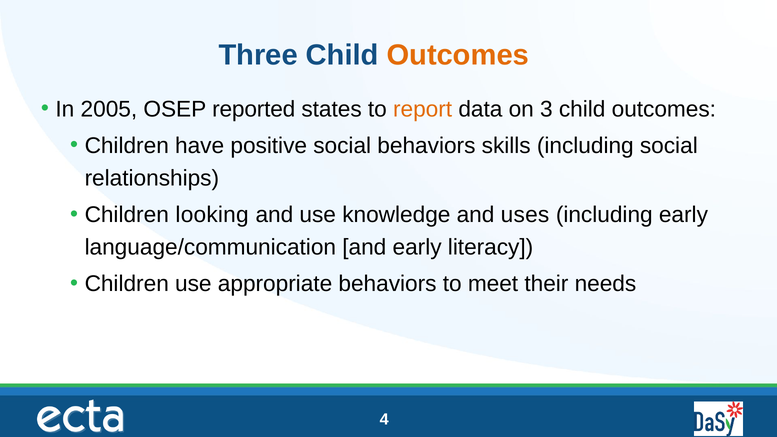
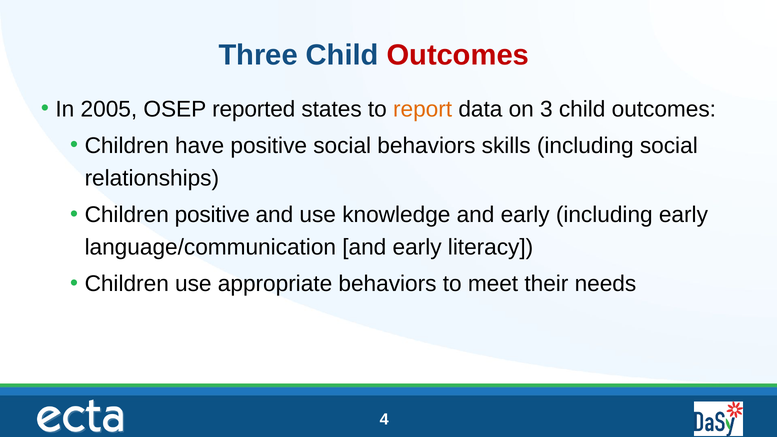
Outcomes at (458, 55) colour: orange -> red
Children looking: looking -> positive
knowledge and uses: uses -> early
